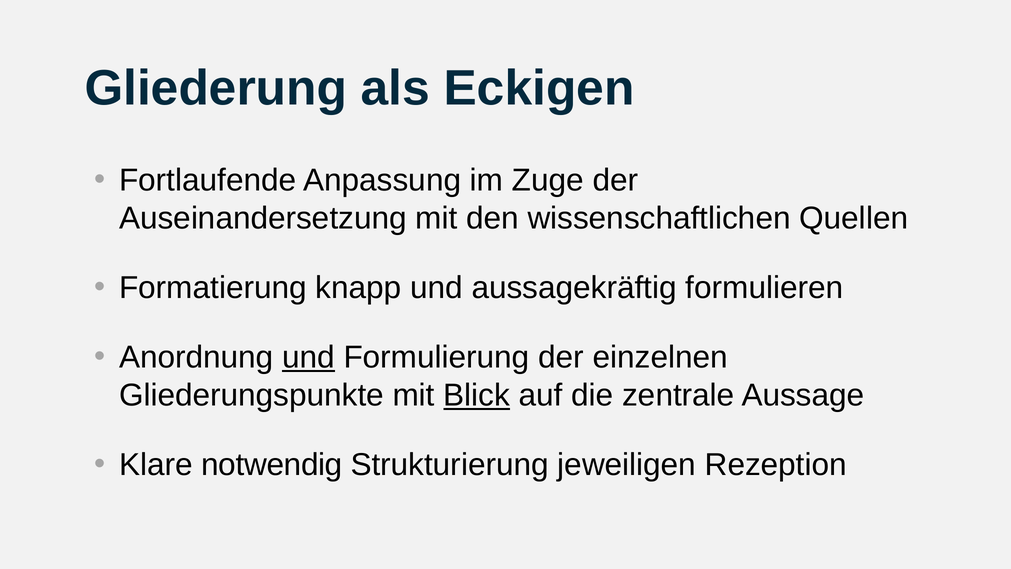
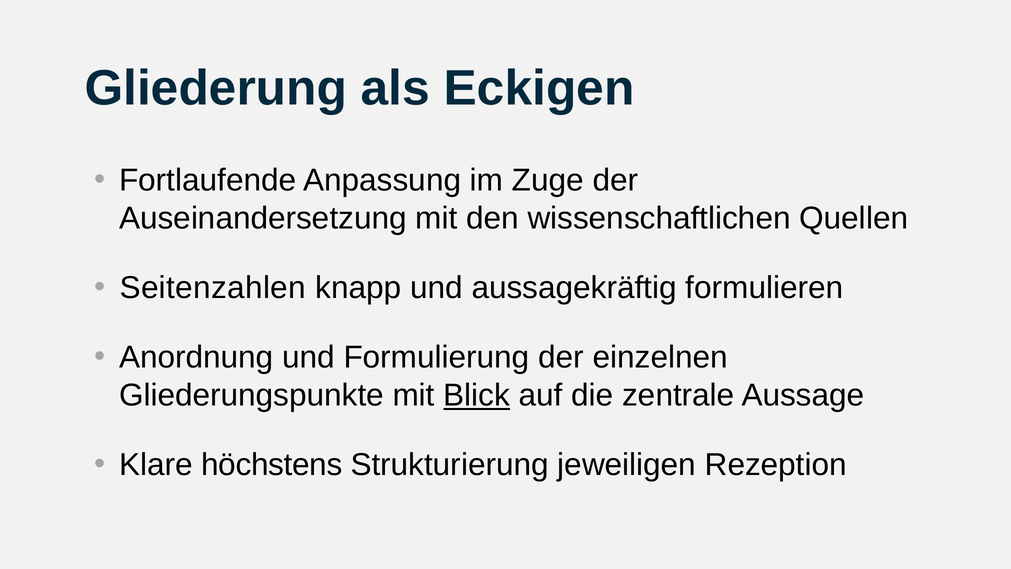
Formatierung: Formatierung -> Seitenzahlen
und at (309, 357) underline: present -> none
notwendig: notwendig -> höchstens
